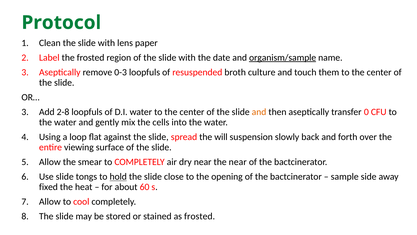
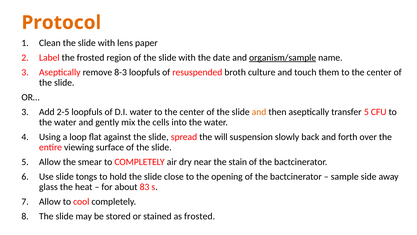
Protocol colour: green -> orange
0-3: 0-3 -> 8-3
2-8: 2-8 -> 2-5
transfer 0: 0 -> 5
the near: near -> stain
hold underline: present -> none
fixed: fixed -> glass
60: 60 -> 83
